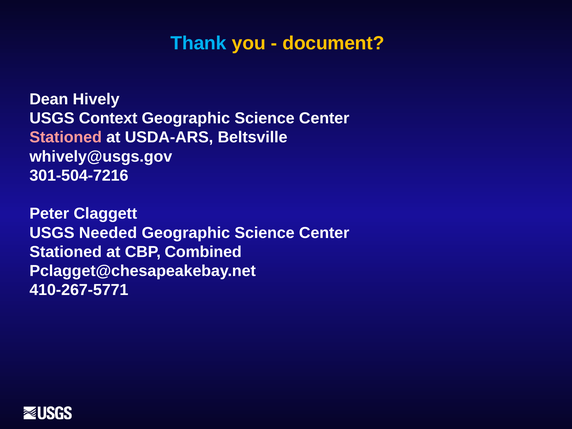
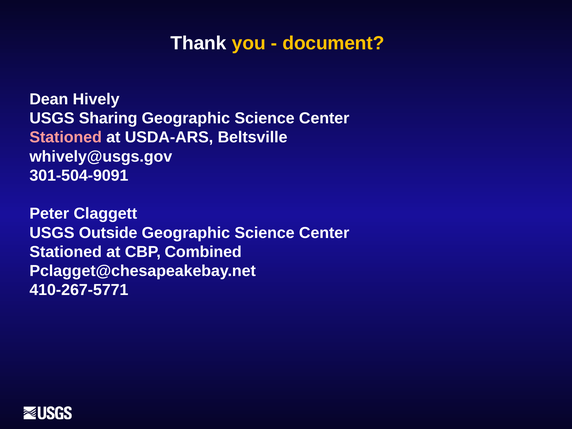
Thank colour: light blue -> white
Context: Context -> Sharing
301-504-7216: 301-504-7216 -> 301-504-9091
Needed: Needed -> Outside
